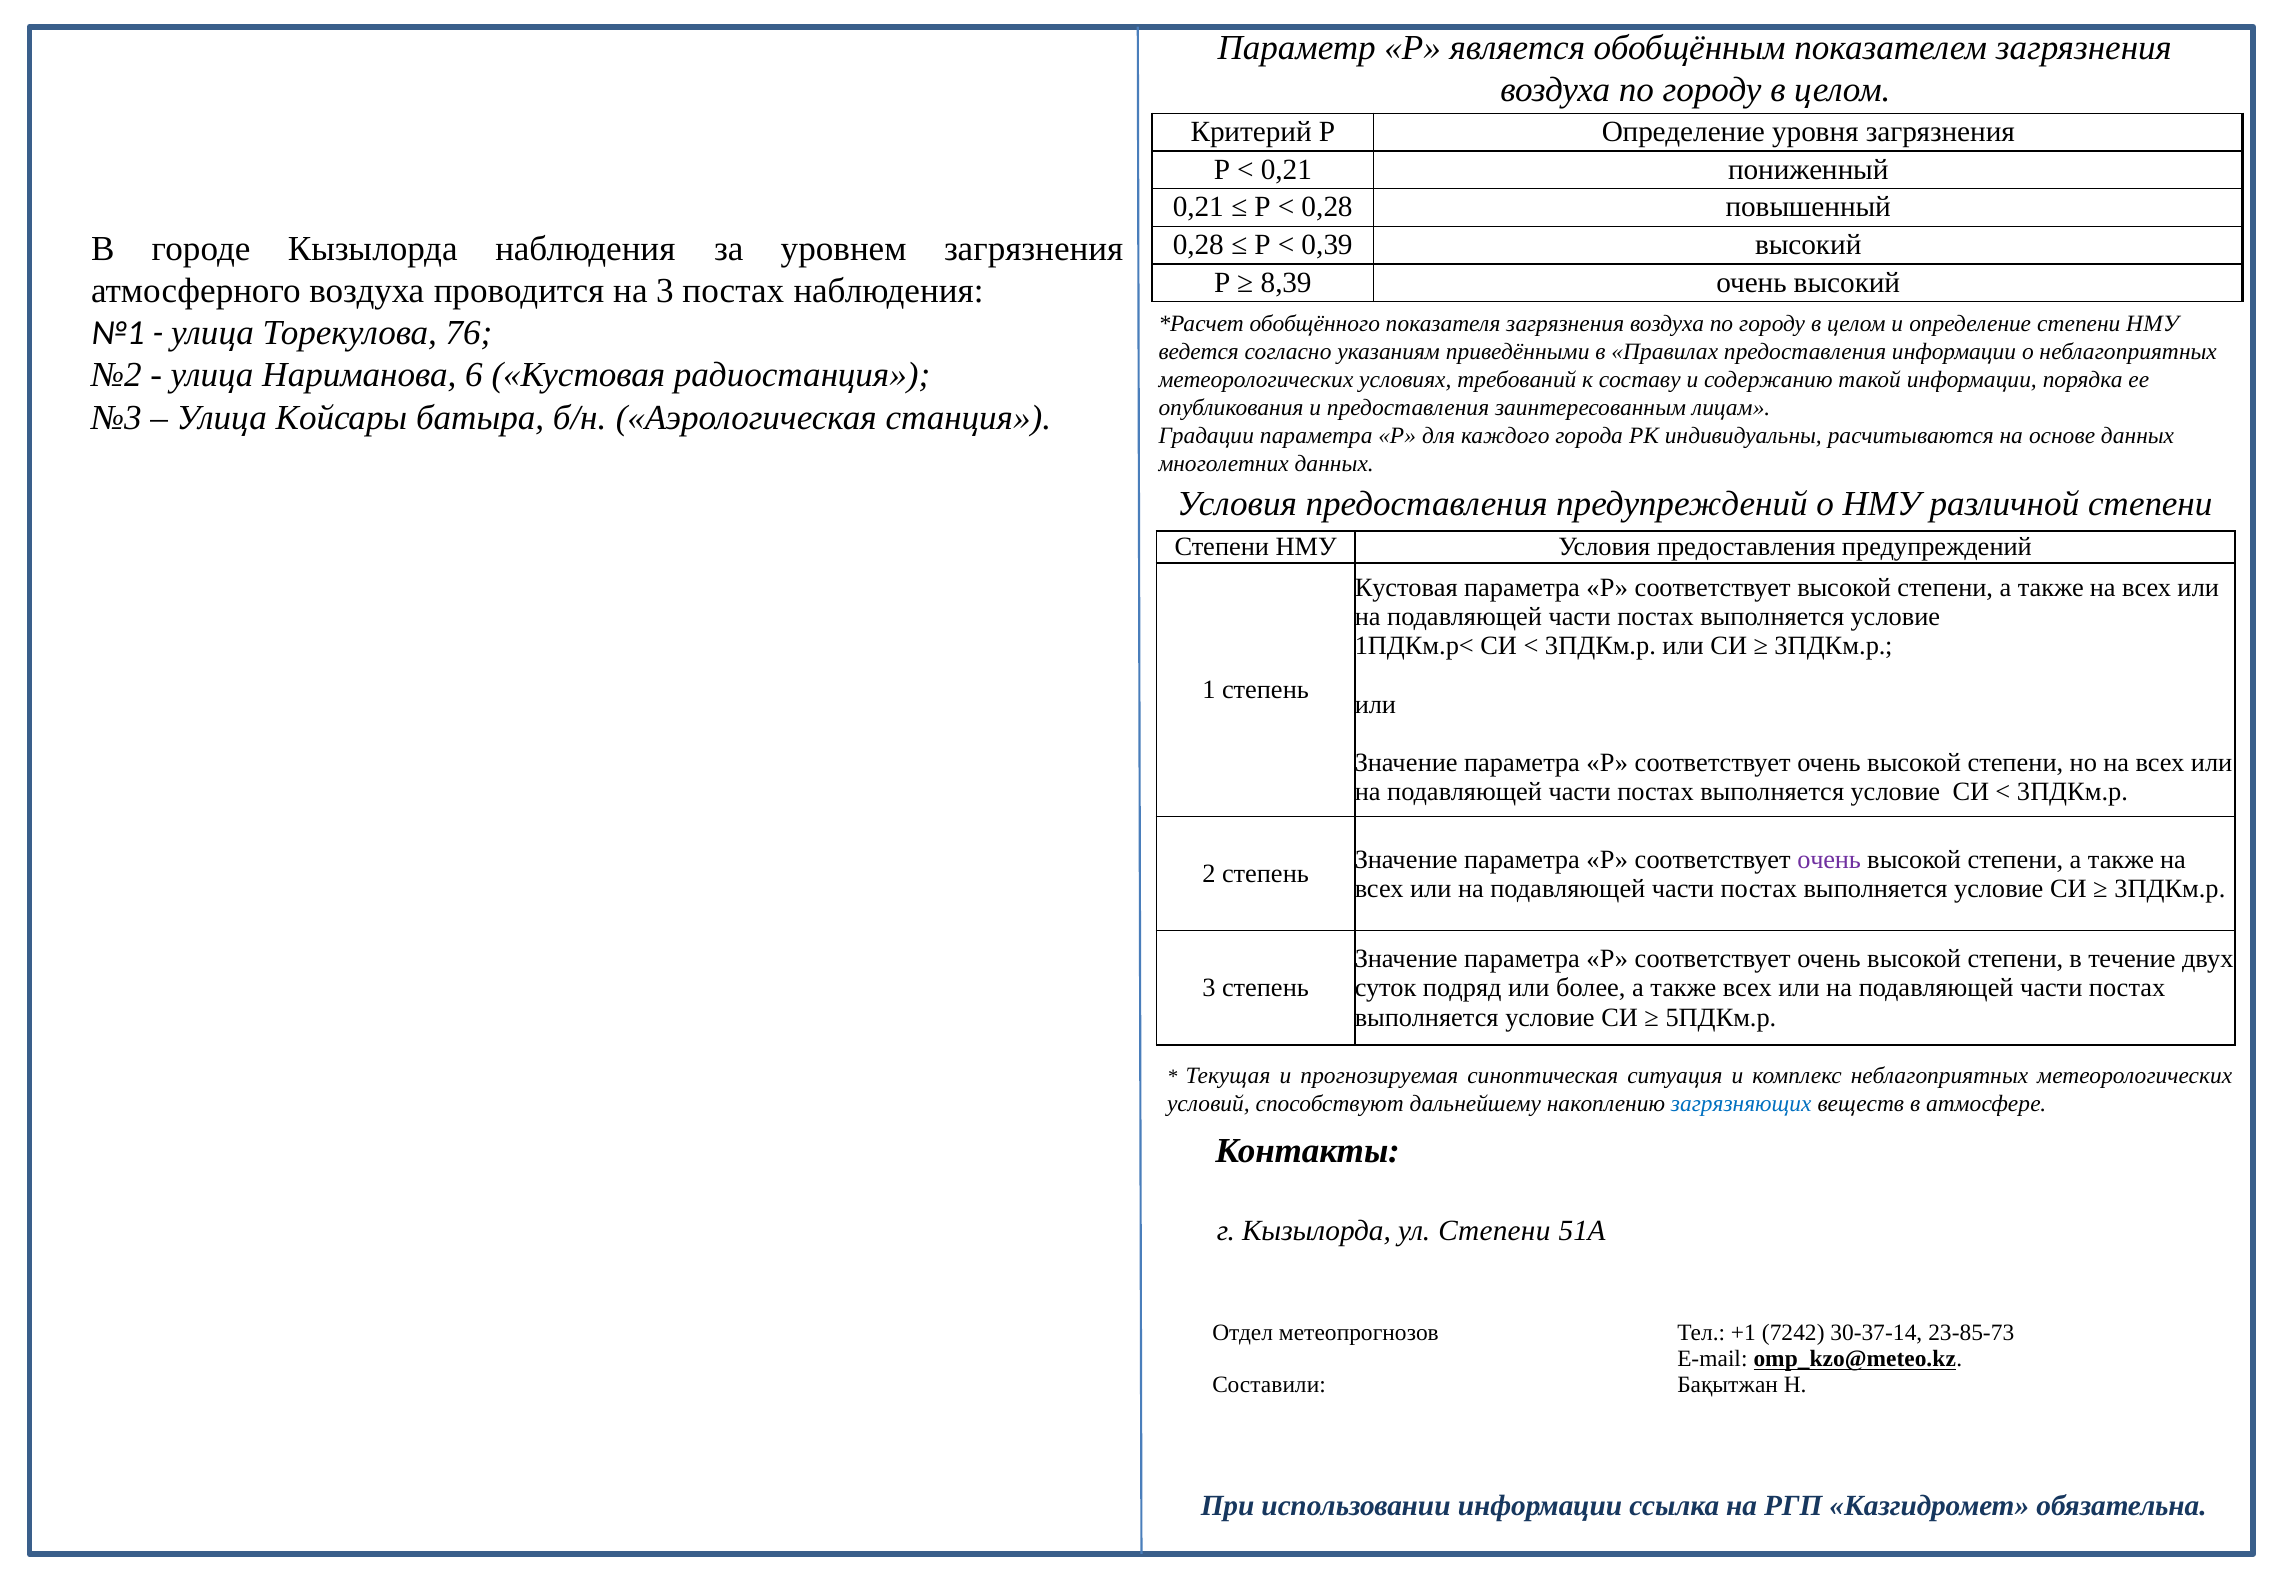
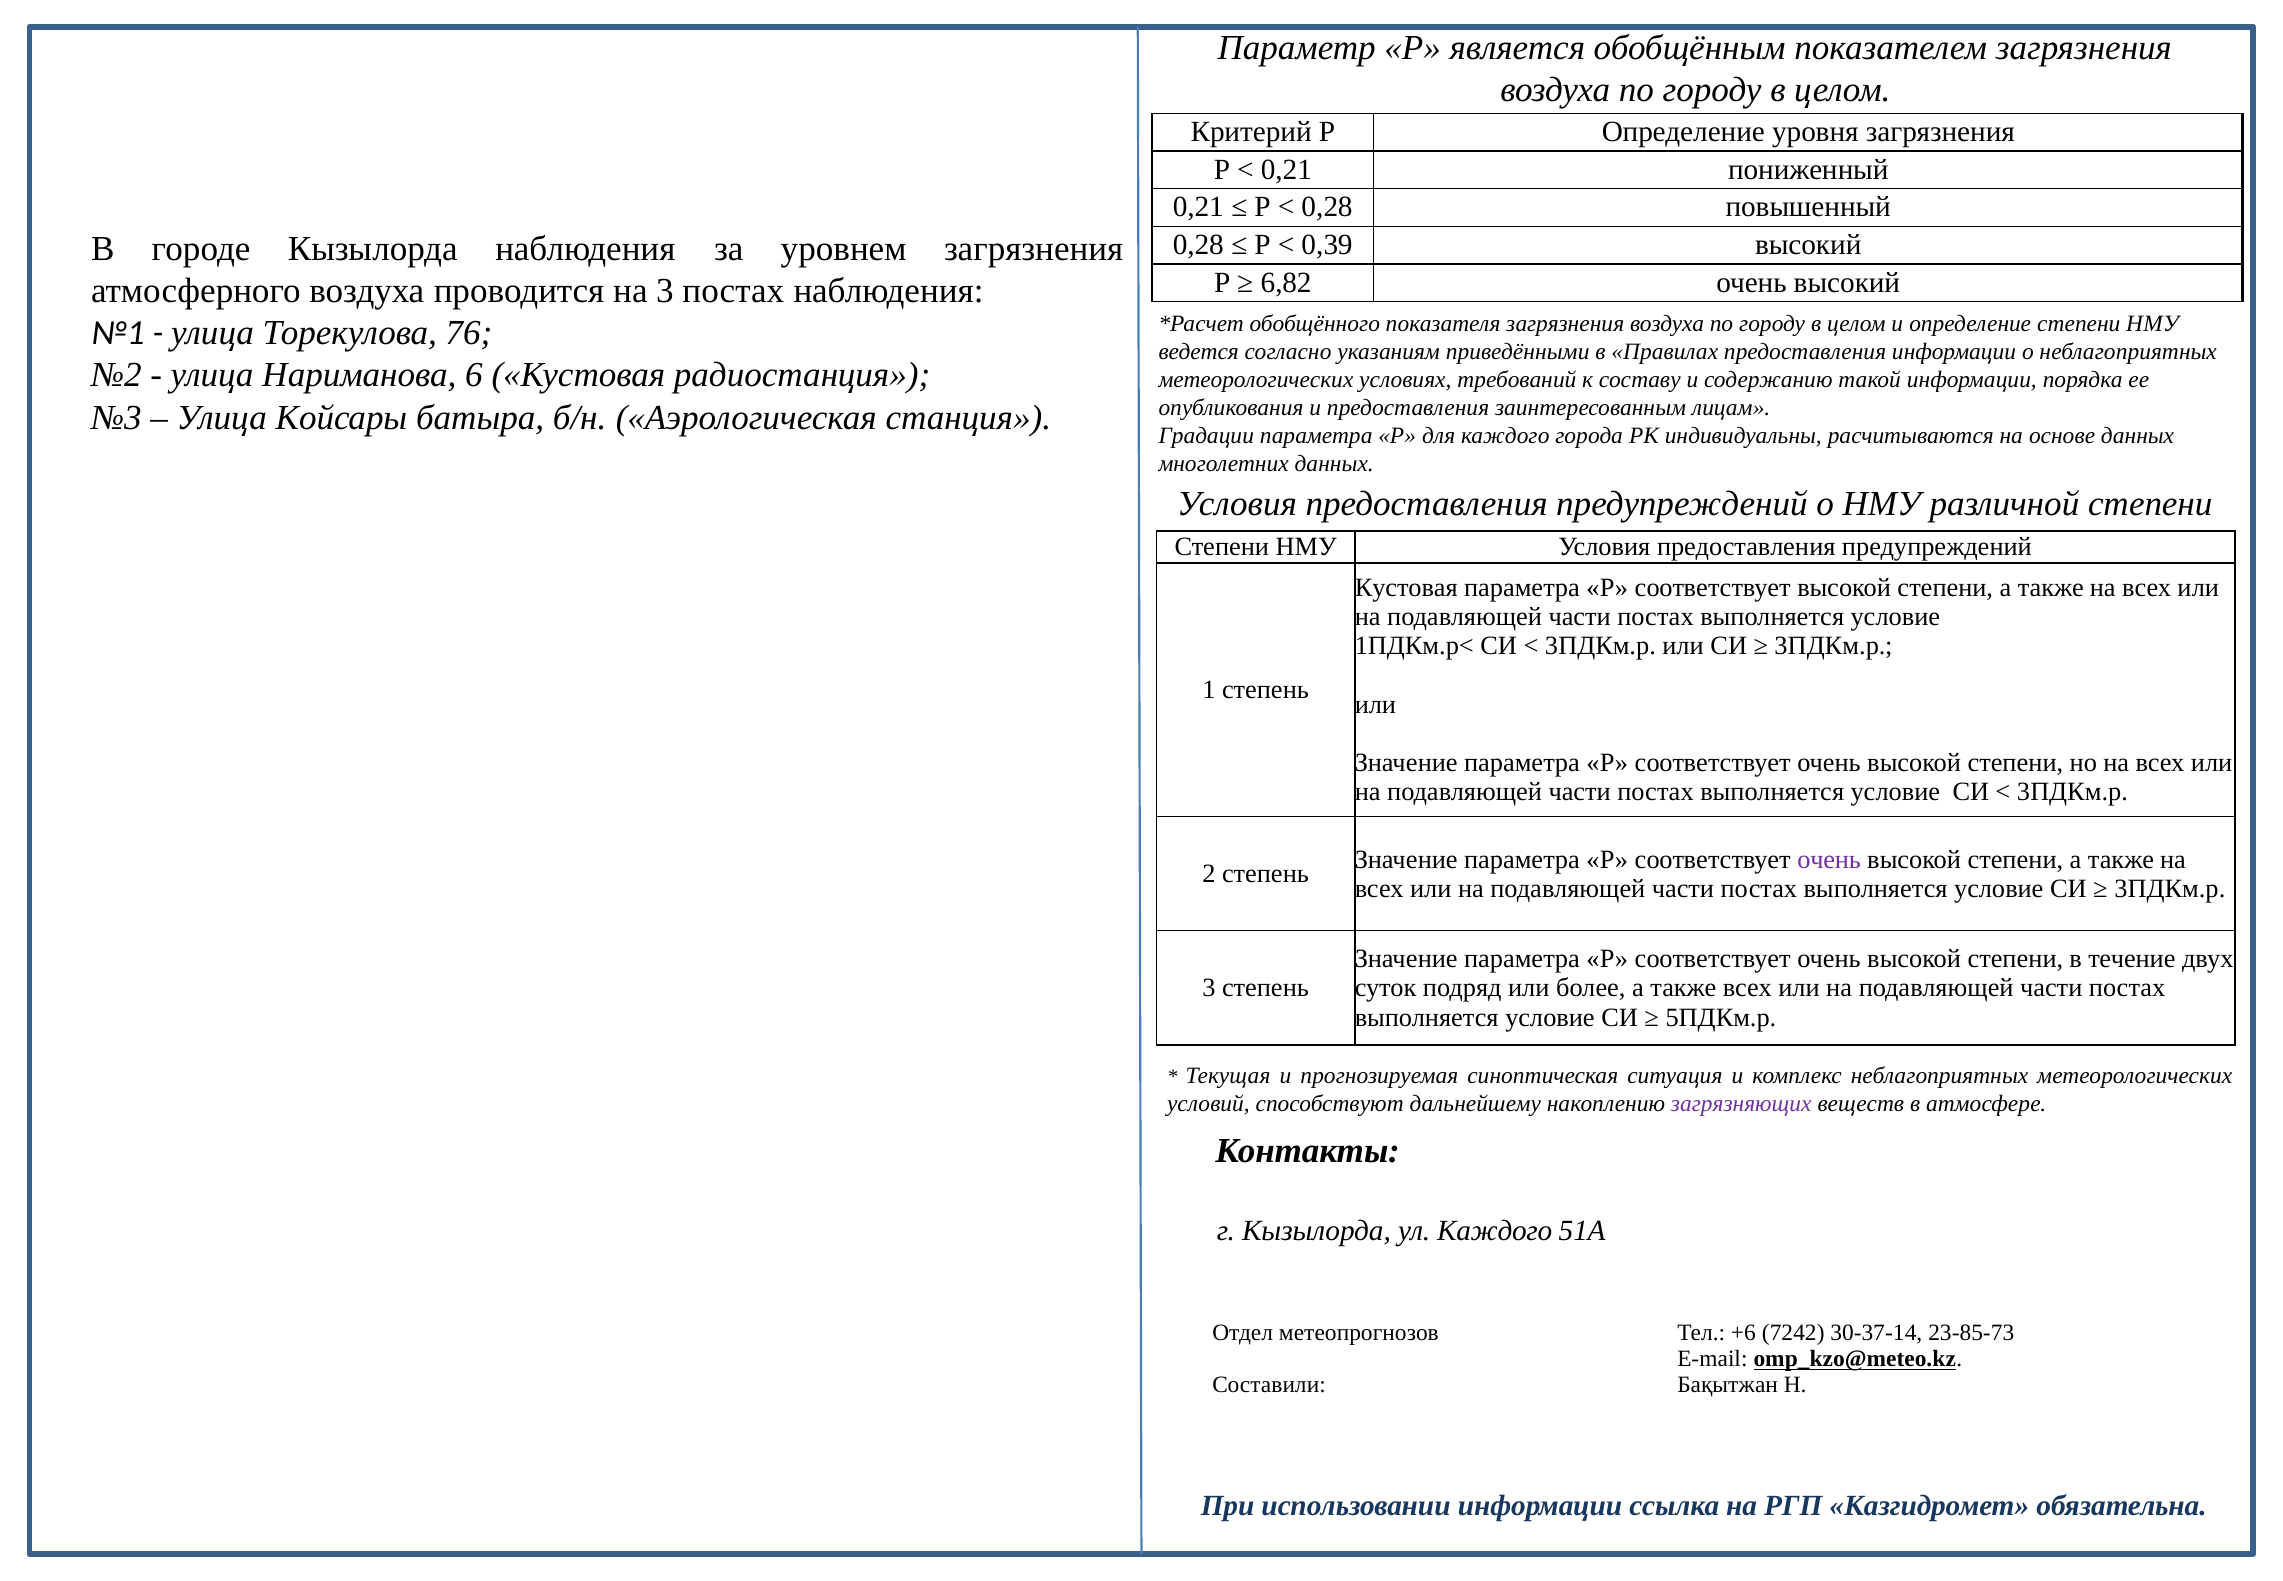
8,39: 8,39 -> 6,82
загрязняющих colour: blue -> purple
ул Степени: Степени -> Каждого
+1: +1 -> +6
